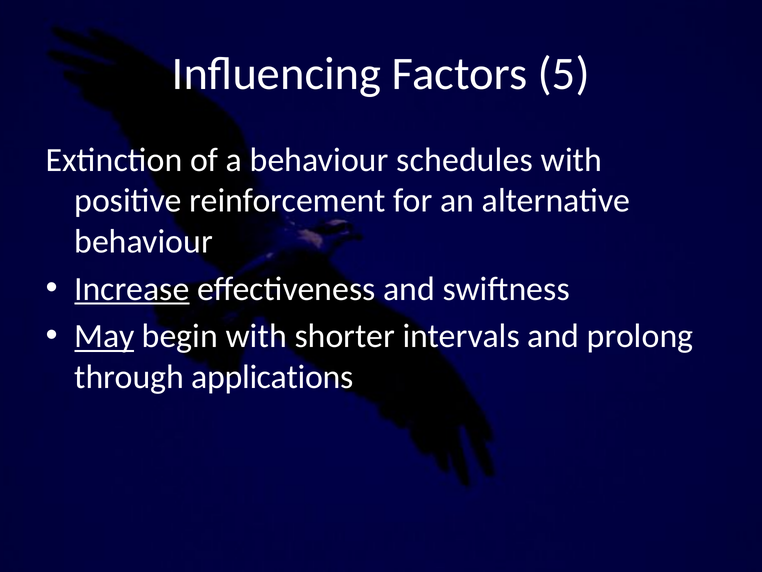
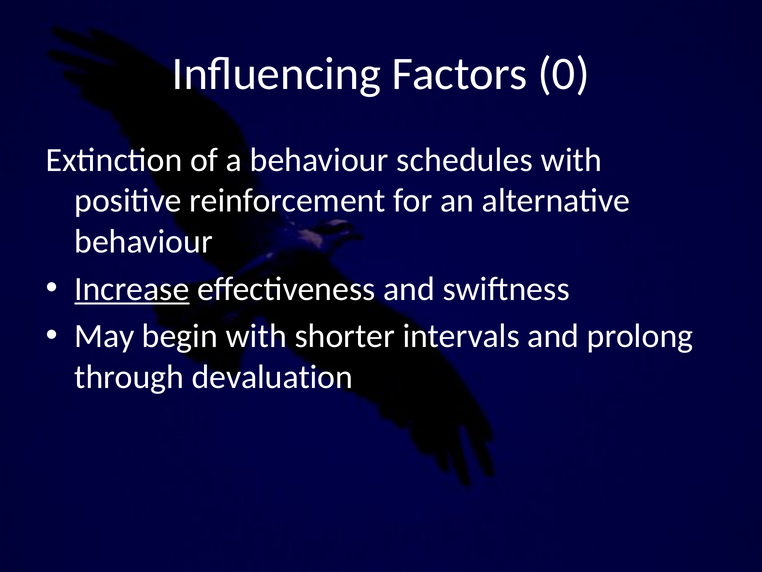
5: 5 -> 0
May underline: present -> none
applications: applications -> devaluation
